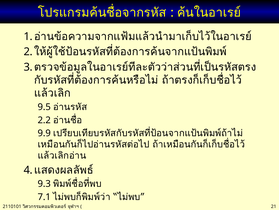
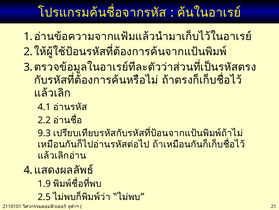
9.5: 9.5 -> 4.1
9.9: 9.9 -> 9.3
9.3: 9.3 -> 1.9
7.1: 7.1 -> 2.5
